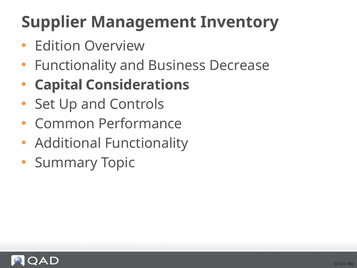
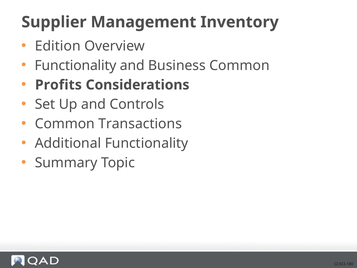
Business Decrease: Decrease -> Common
Capital: Capital -> Profits
Performance: Performance -> Transactions
